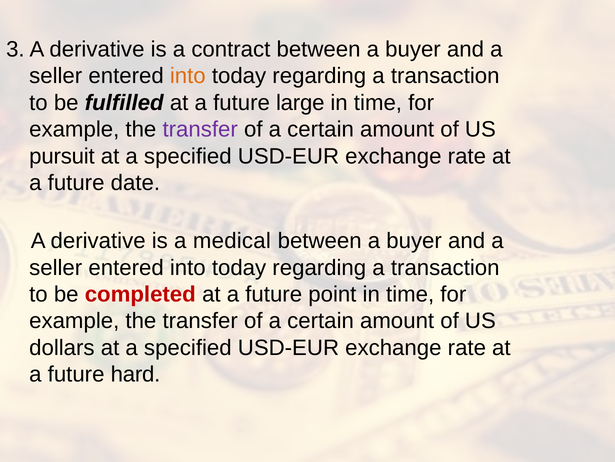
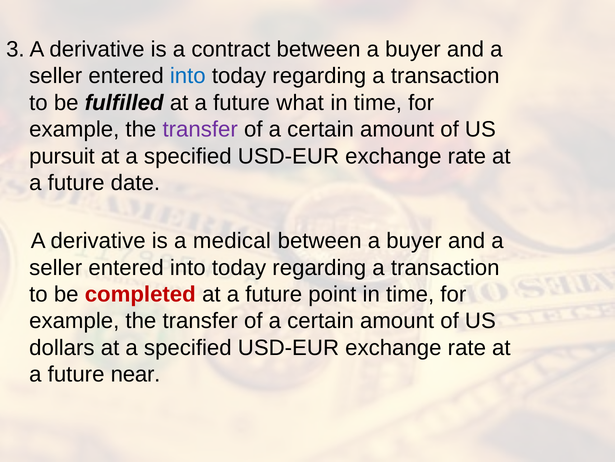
into at (188, 76) colour: orange -> blue
large: large -> what
hard: hard -> near
